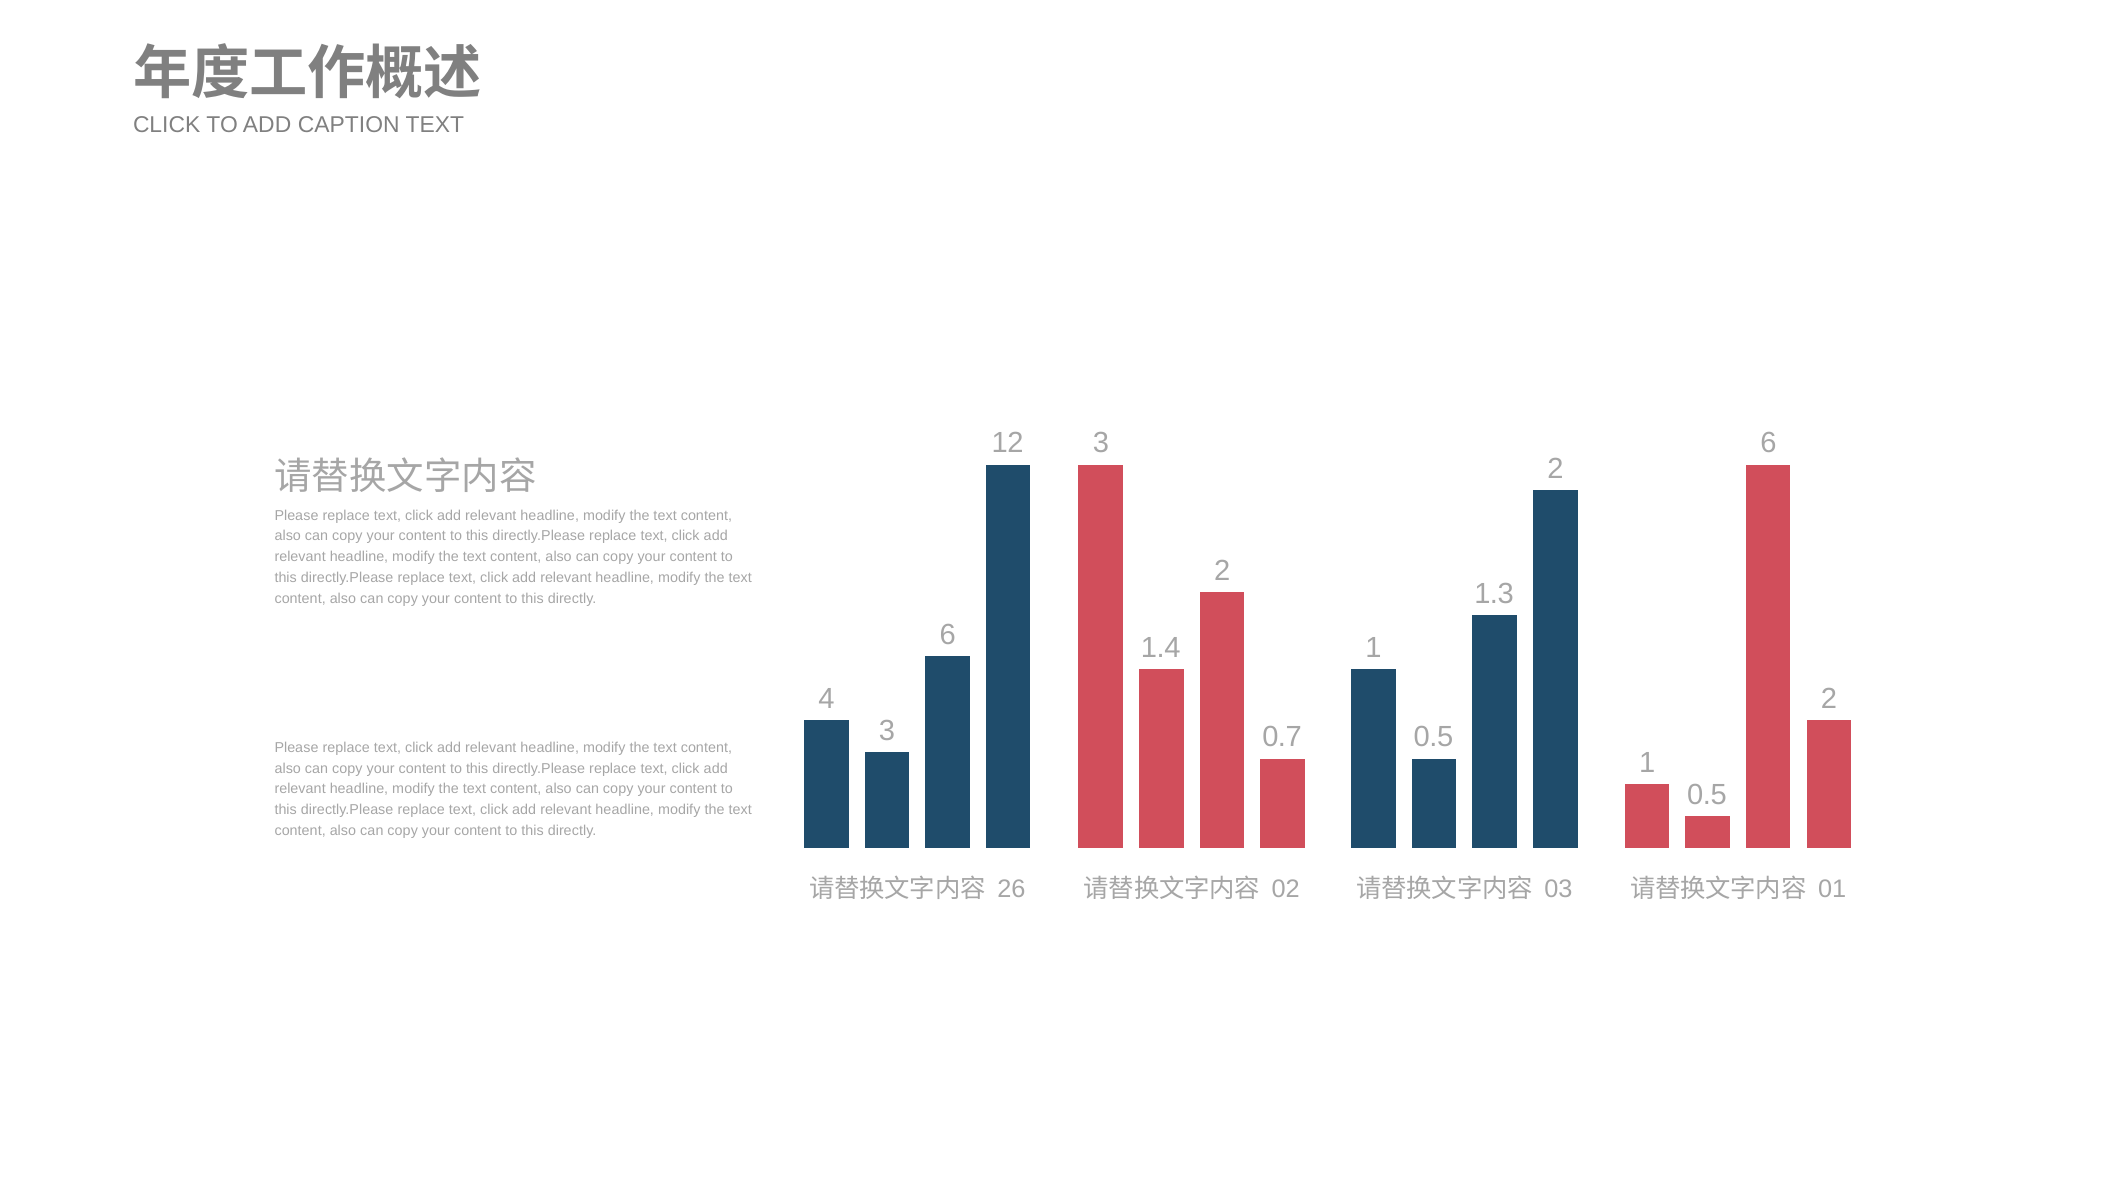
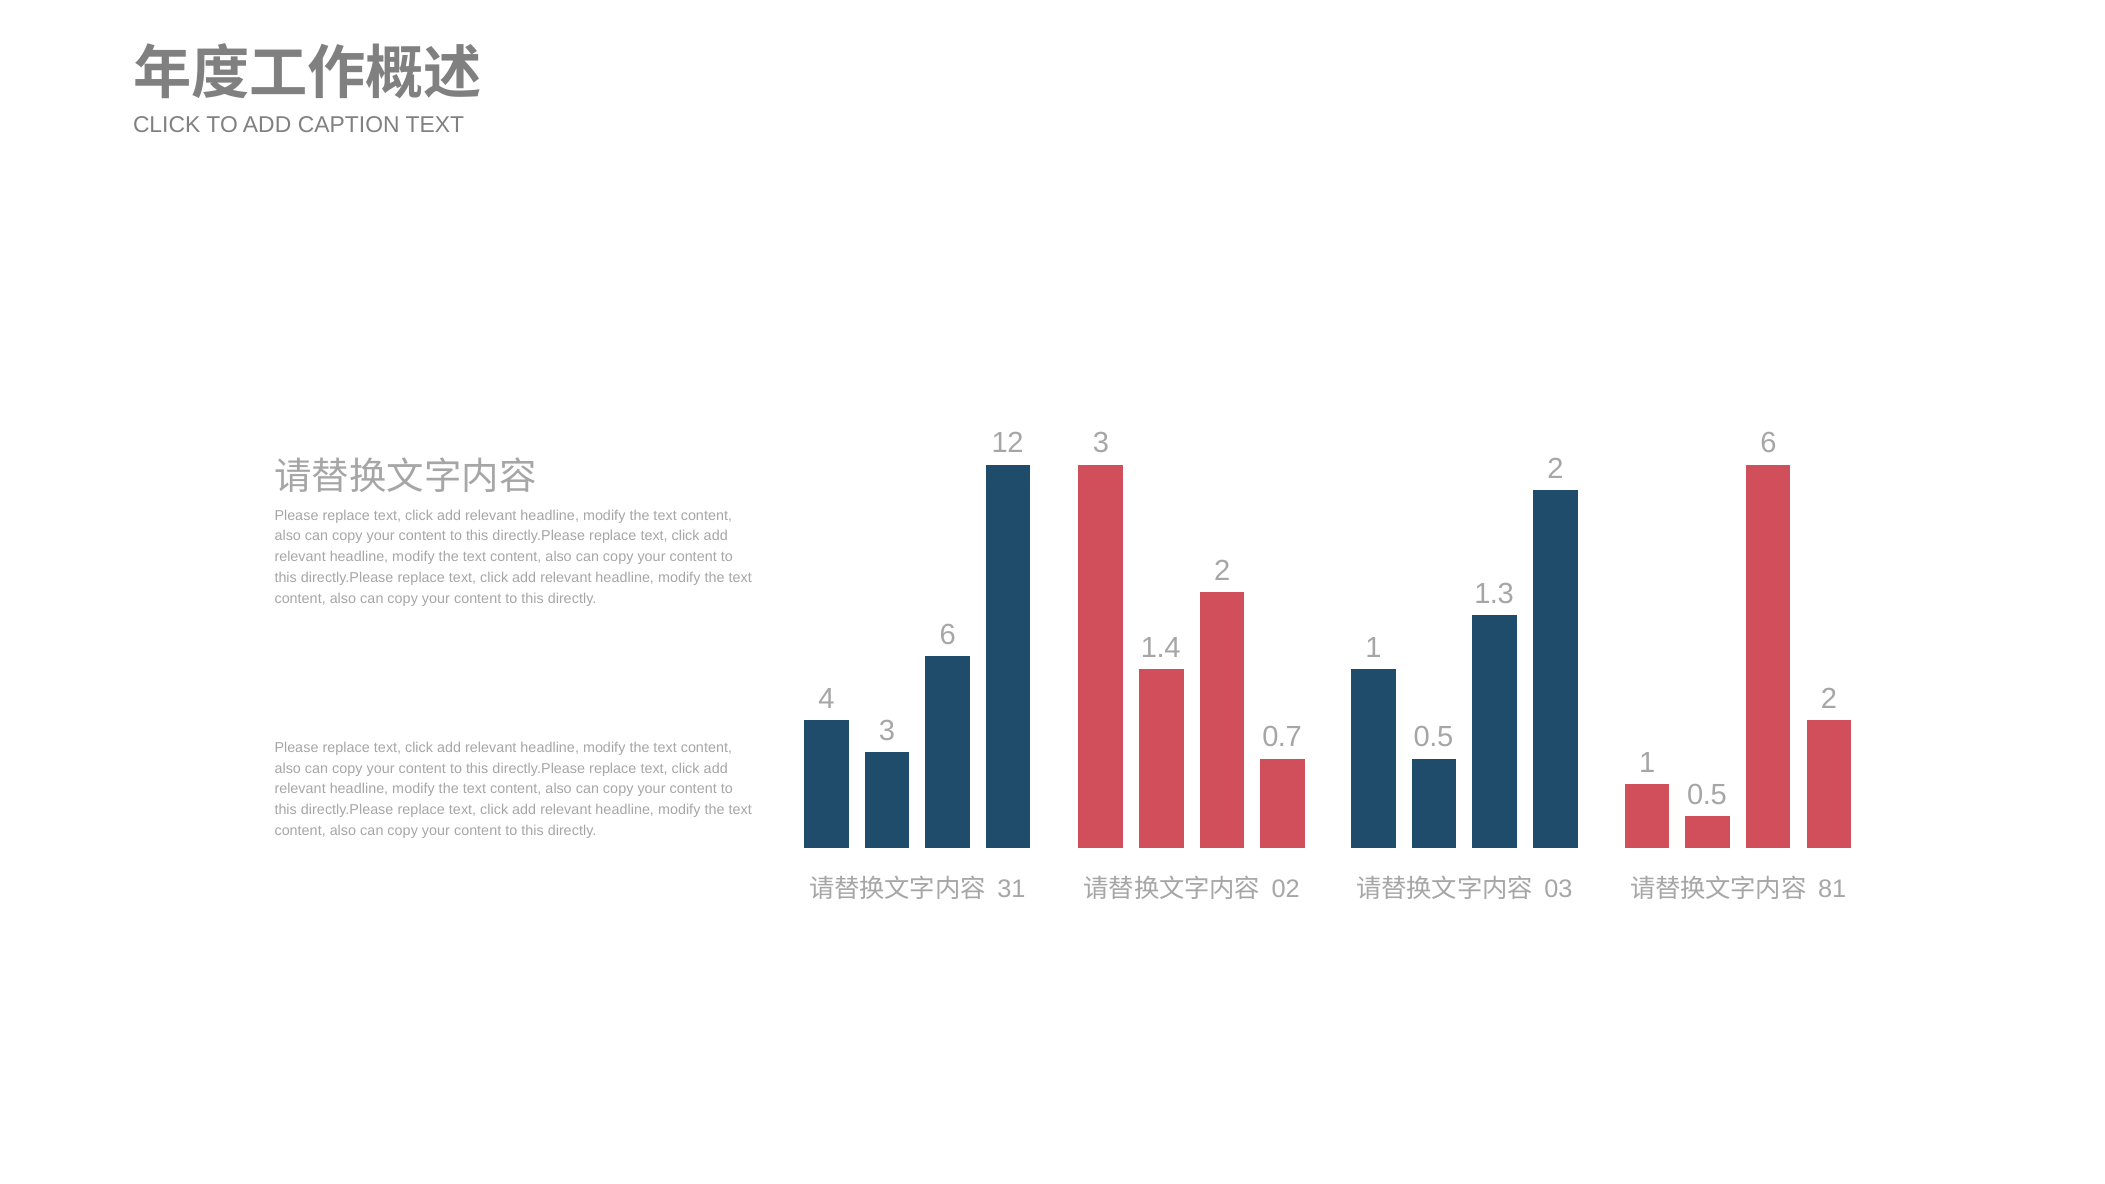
26: 26 -> 31
01: 01 -> 81
